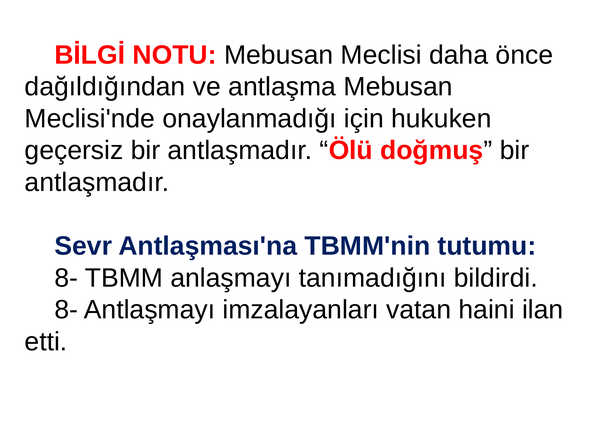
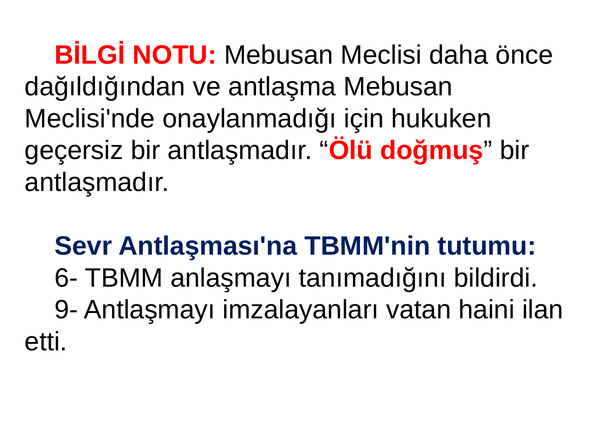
8- at (66, 278): 8- -> 6-
8- at (66, 310): 8- -> 9-
